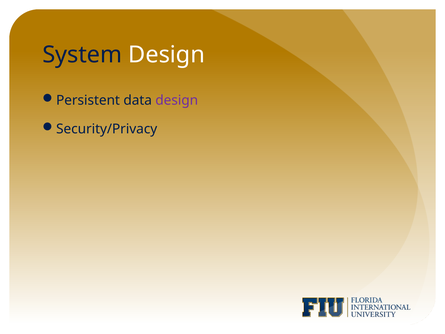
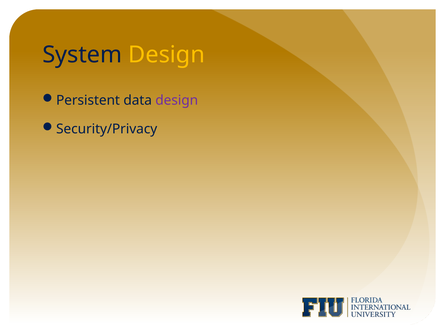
Design at (167, 55) colour: white -> yellow
